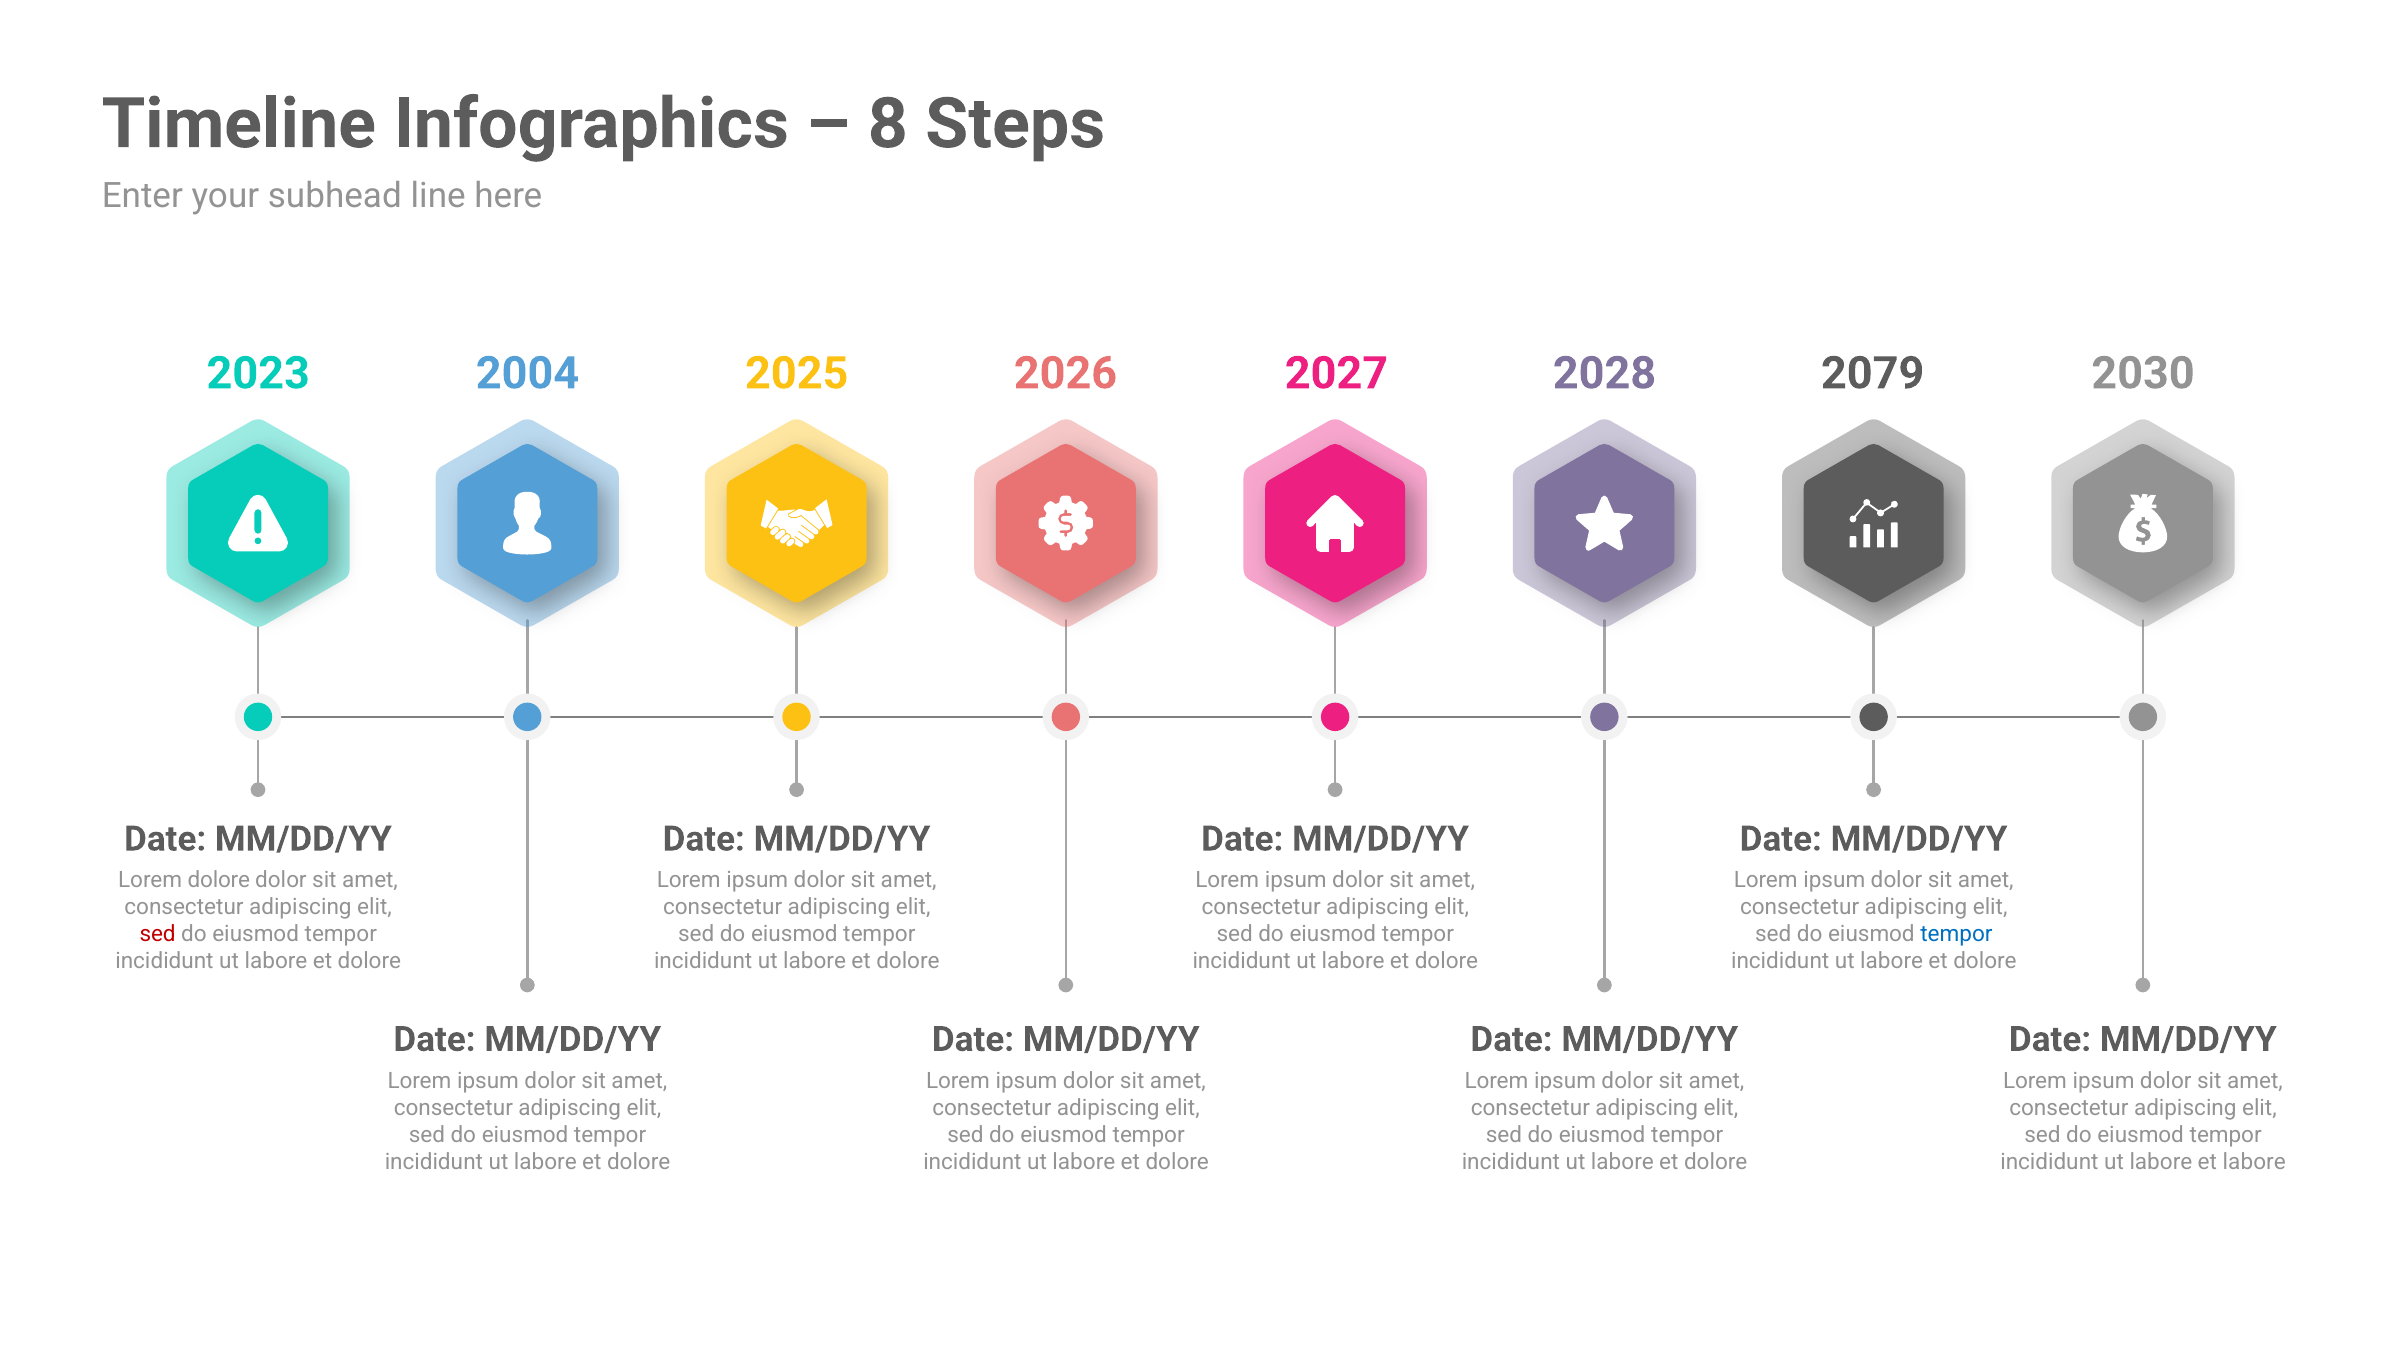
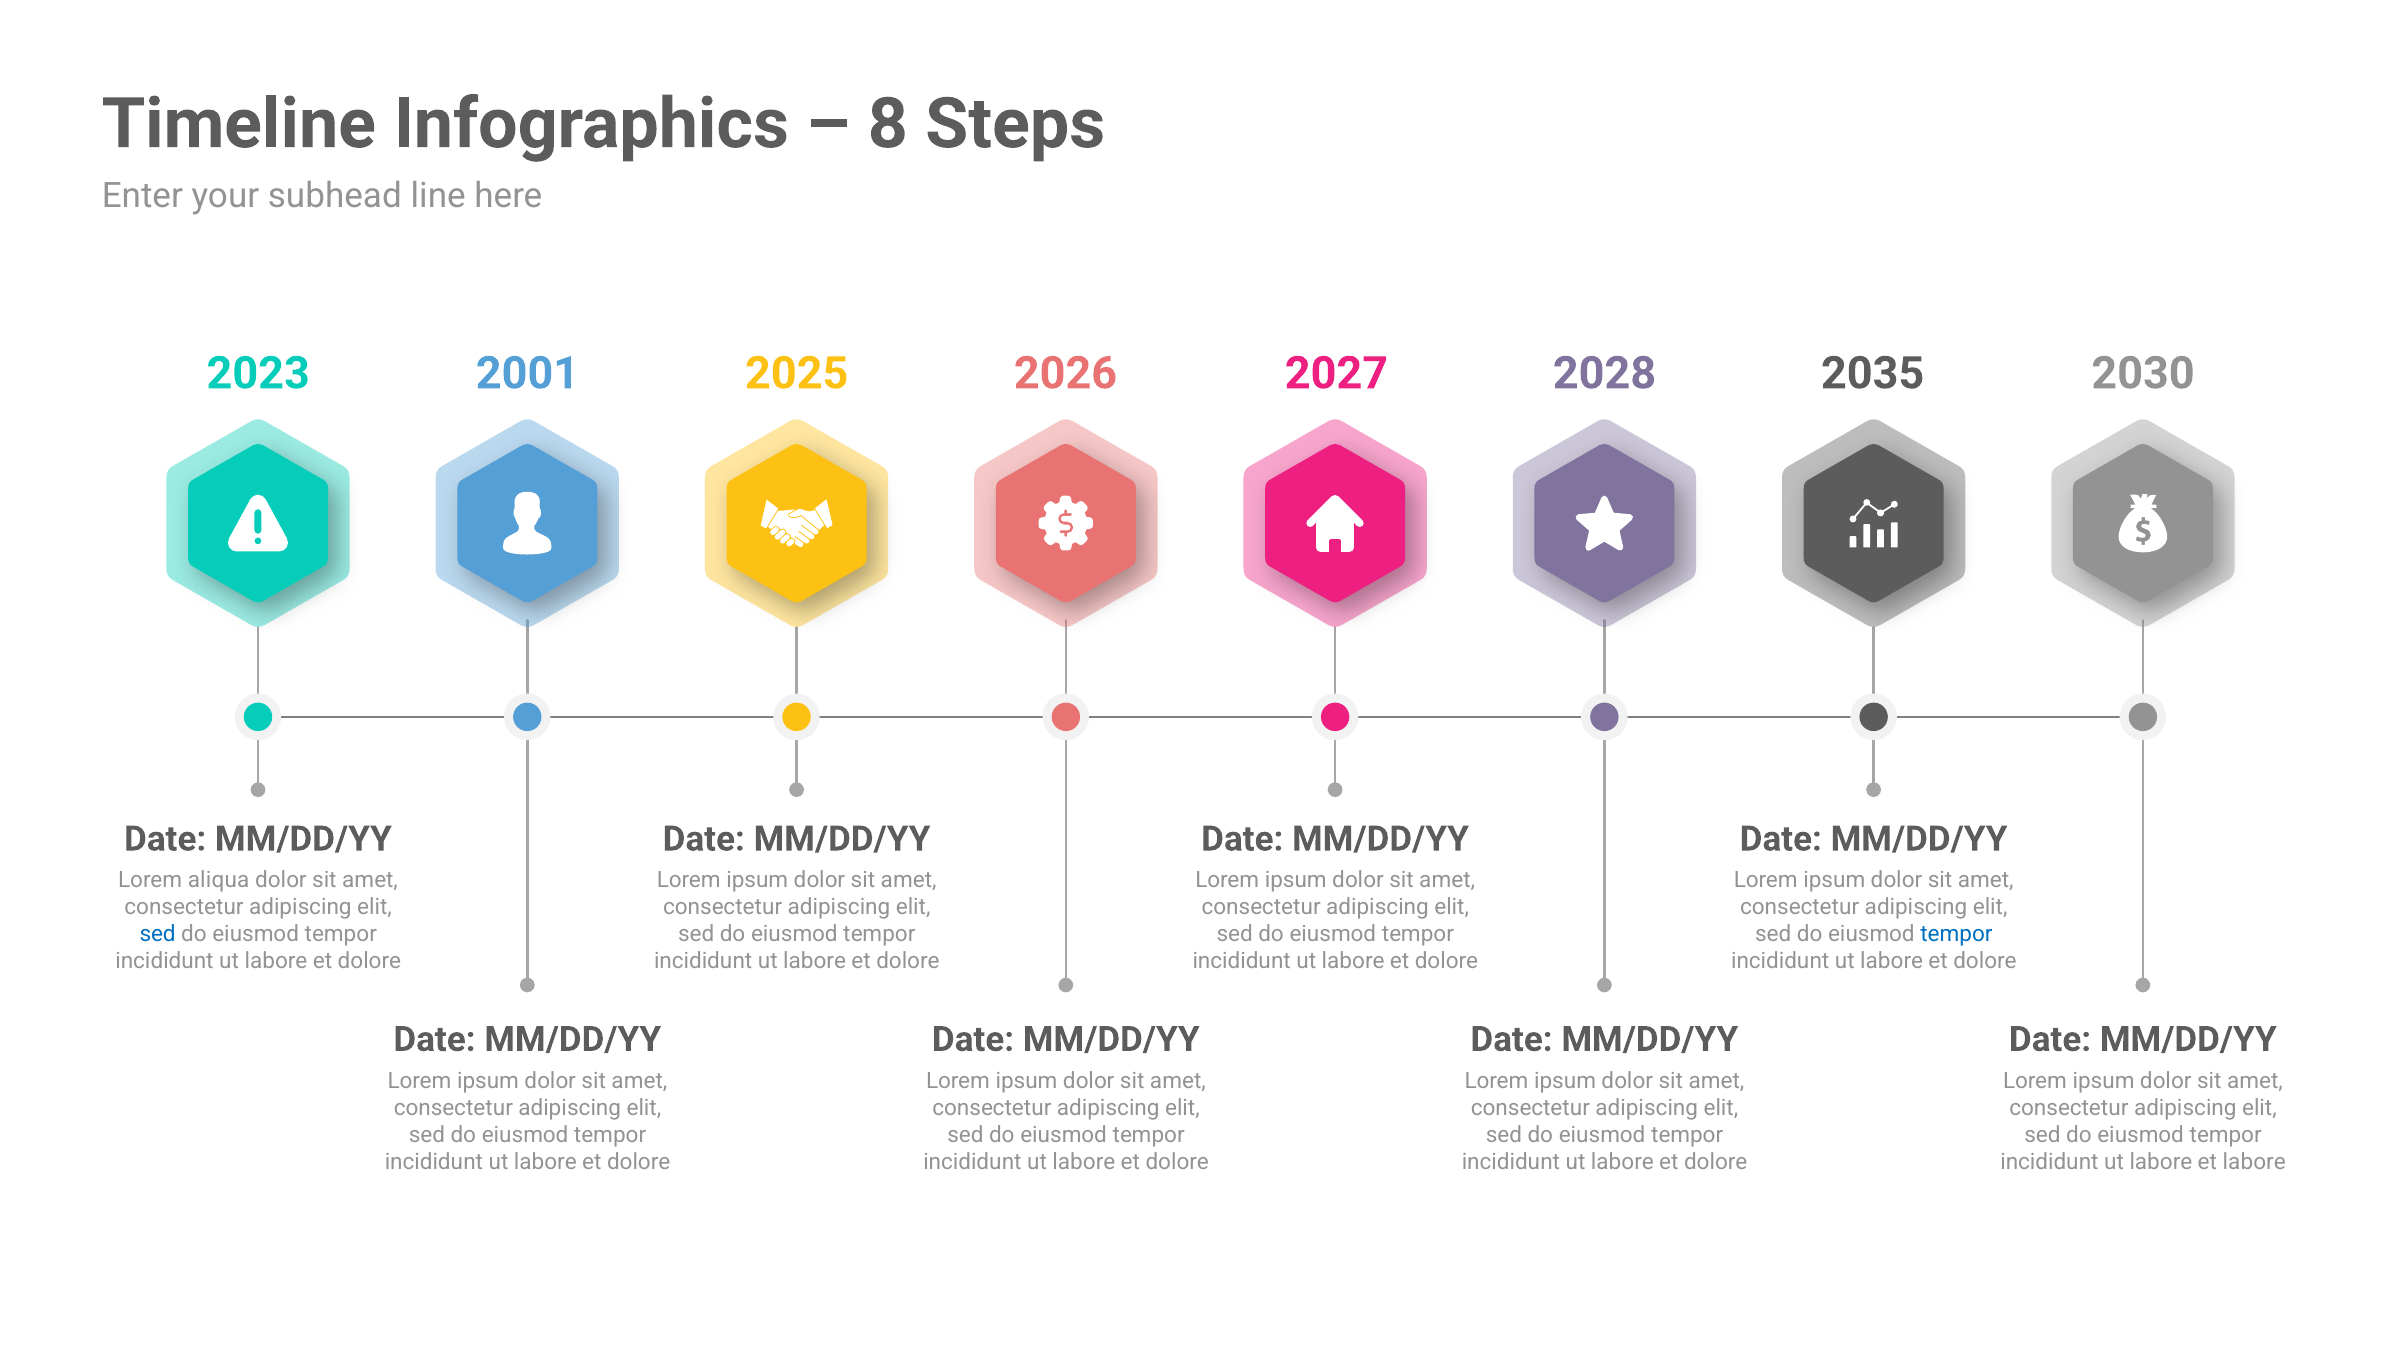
2004: 2004 -> 2001
2079: 2079 -> 2035
Lorem dolore: dolore -> aliqua
sed at (158, 934) colour: red -> blue
